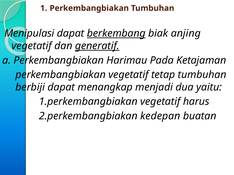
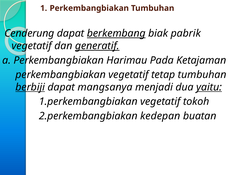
Menipulasi: Menipulasi -> Cenderung
anjing: anjing -> pabrik
berbiji underline: none -> present
menangkap: menangkap -> mangsanya
yaitu underline: none -> present
harus: harus -> tokoh
